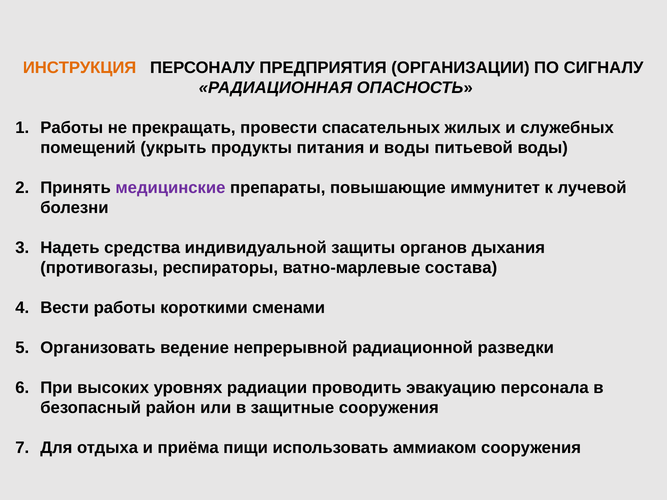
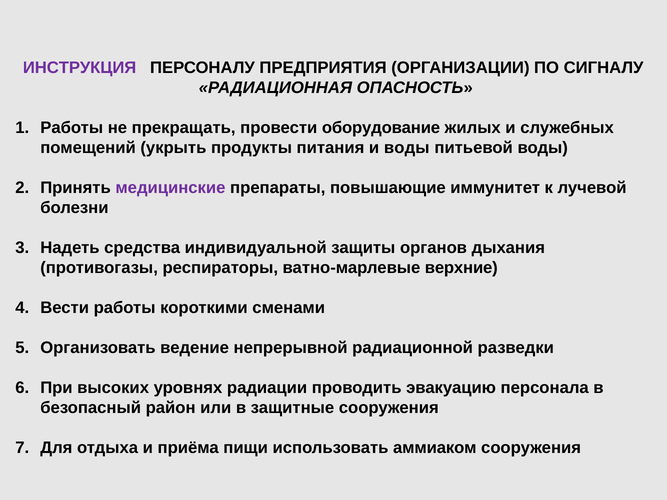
ИНСТРУКЦИЯ colour: orange -> purple
спасательных: спасательных -> оборудование
состава: состава -> верхние
